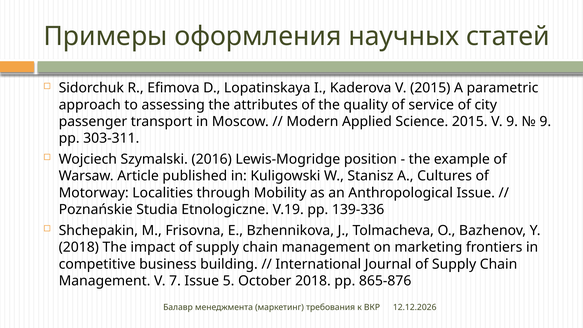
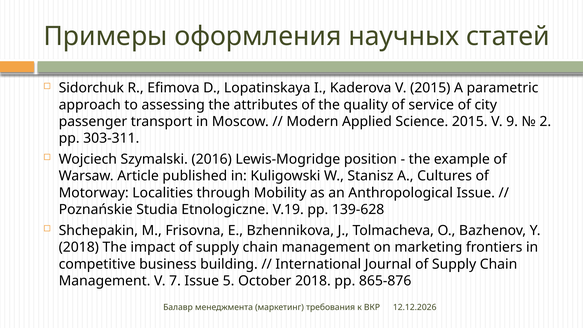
9 at (545, 122): 9 -> 2
139-336: 139-336 -> 139-628
